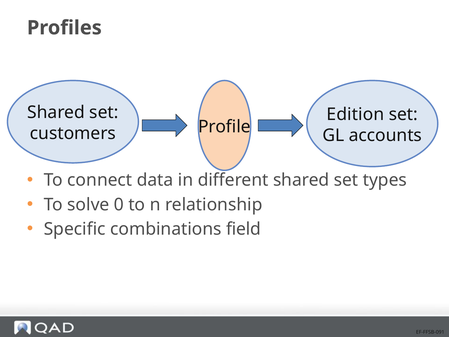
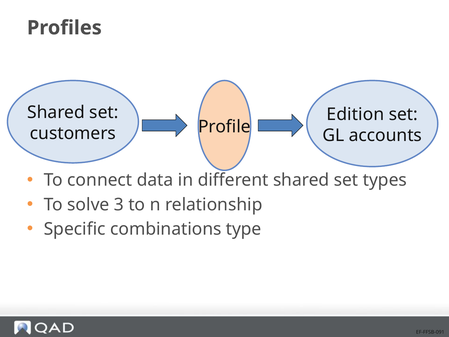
0: 0 -> 3
field: field -> type
